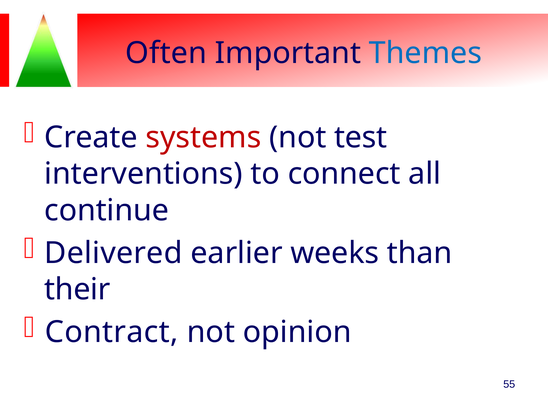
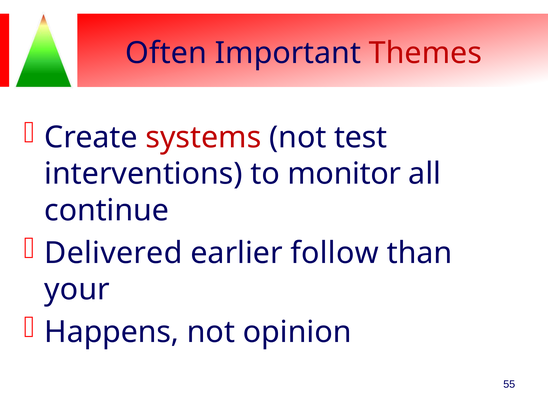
Themes colour: blue -> red
connect: connect -> monitor
weeks: weeks -> follow
their: their -> your
Contract: Contract -> Happens
